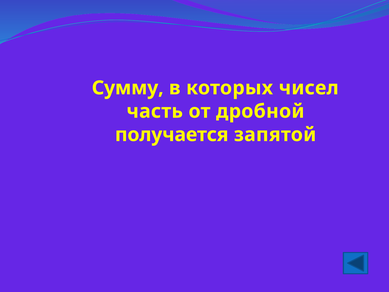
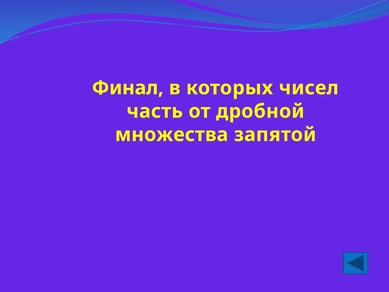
Сумму: Сумму -> Финал
получается: получается -> множества
